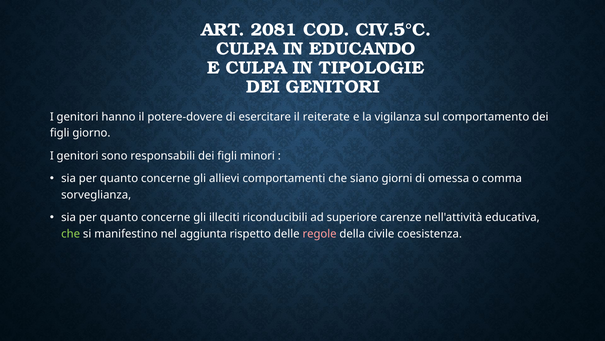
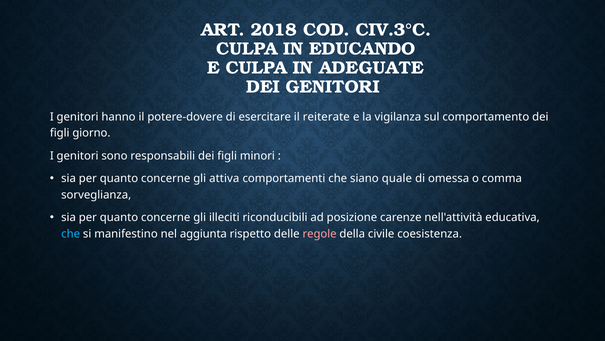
2081: 2081 -> 2018
CIV.5°C: CIV.5°C -> CIV.3°C
TIPOLOGIE: TIPOLOGIE -> ADEGUATE
allievi: allievi -> attiva
giorni: giorni -> quale
superiore: superiore -> posizione
che at (71, 233) colour: light green -> light blue
